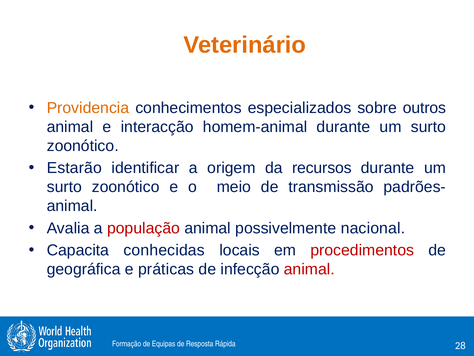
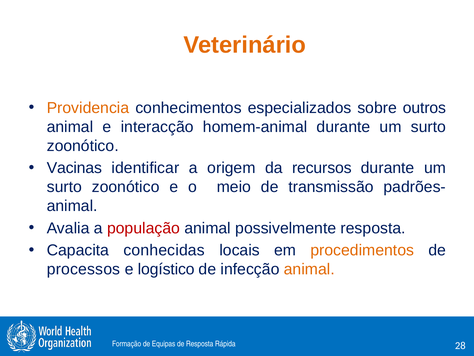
Estarão: Estarão -> Vacinas
possivelmente nacional: nacional -> resposta
procedimentos colour: red -> orange
geográfica: geográfica -> processos
práticas: práticas -> logístico
animal at (309, 269) colour: red -> orange
